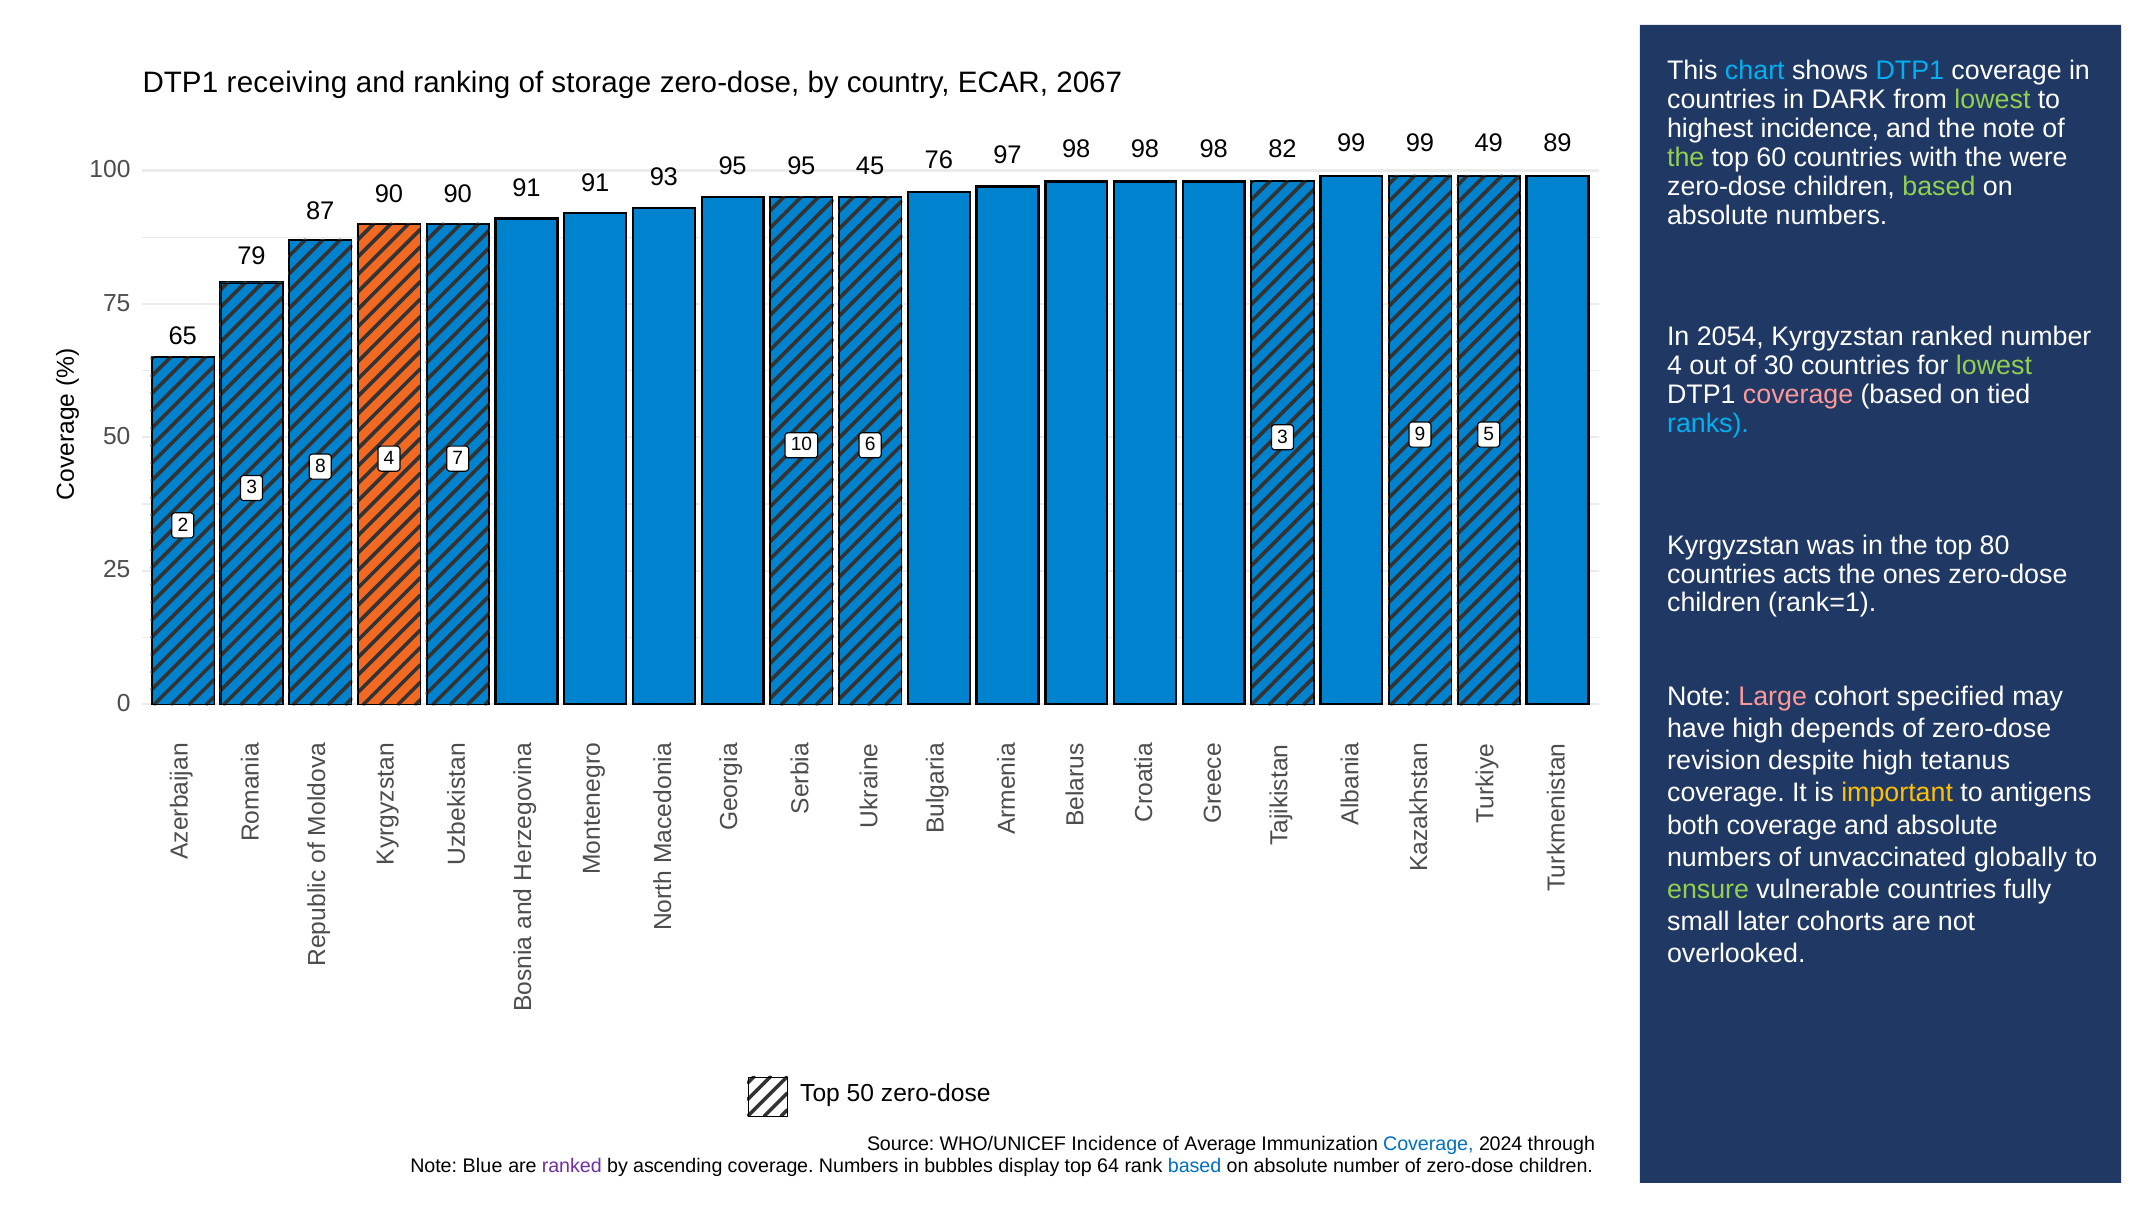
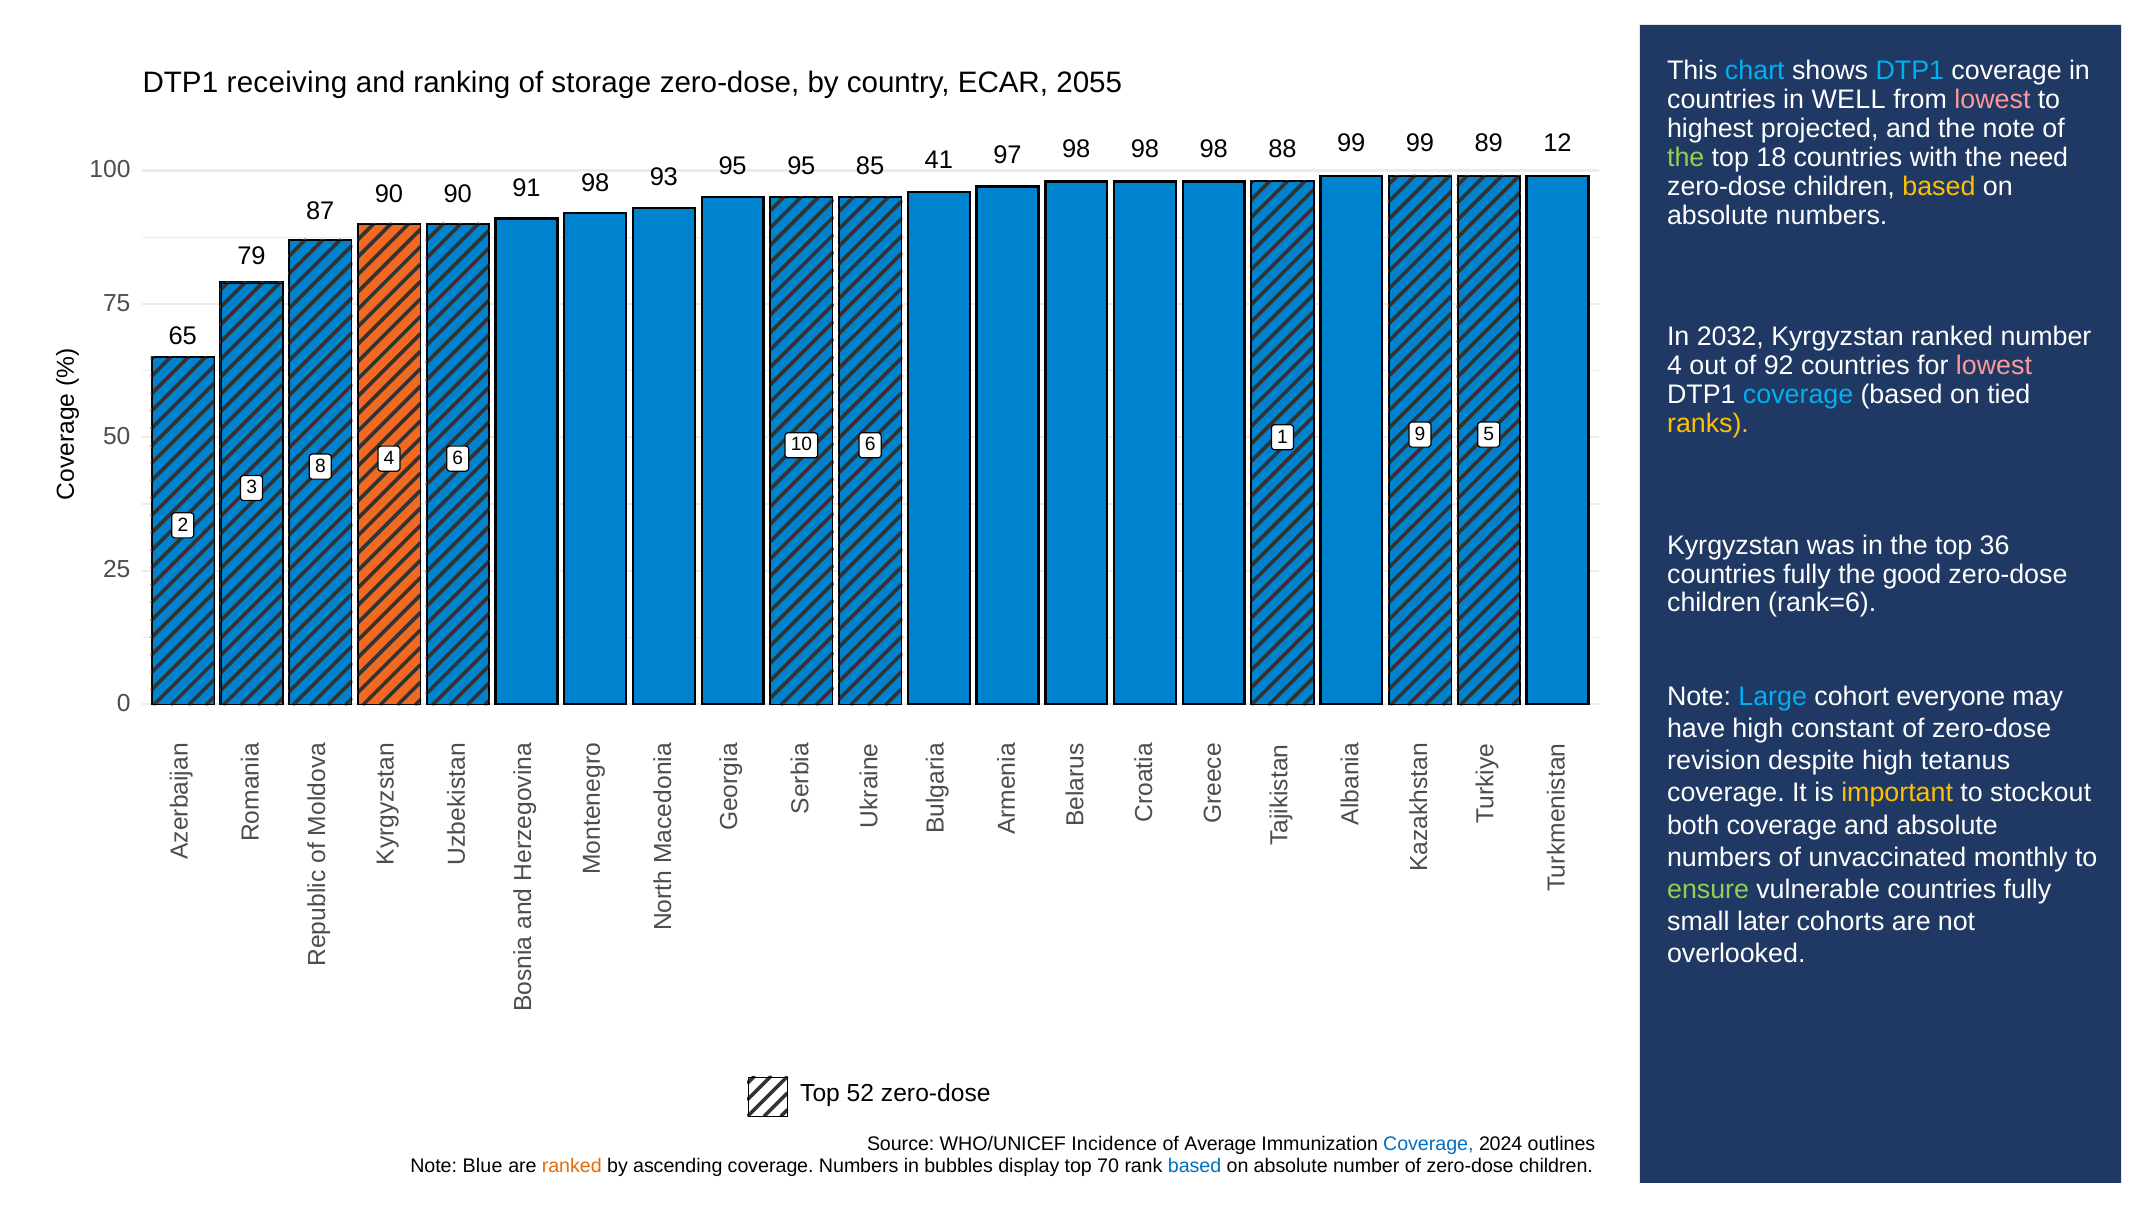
2067: 2067 -> 2055
DARK: DARK -> WELL
lowest at (1992, 100) colour: light green -> pink
highest incidence: incidence -> projected
89: 89 -> 12
49: 49 -> 89
60: 60 -> 18
were: were -> need
76: 76 -> 41
82: 82 -> 88
based at (1939, 187) colour: light green -> yellow
91 91: 91 -> 98
45: 45 -> 85
2054: 2054 -> 2032
30: 30 -> 92
lowest at (1994, 366) colour: light green -> pink
coverage at (1798, 395) colour: pink -> light blue
ranks colour: light blue -> yellow
10 3: 3 -> 1
8 7: 7 -> 6
80: 80 -> 36
acts at (1807, 574): acts -> fully
ones: ones -> good
rank=1: rank=1 -> rank=6
Large colour: pink -> light blue
specified: specified -> everyone
depends: depends -> constant
antigens: antigens -> stockout
globally: globally -> monthly
Top 50: 50 -> 52
through: through -> outlines
ranked at (572, 1166) colour: purple -> orange
64: 64 -> 70
